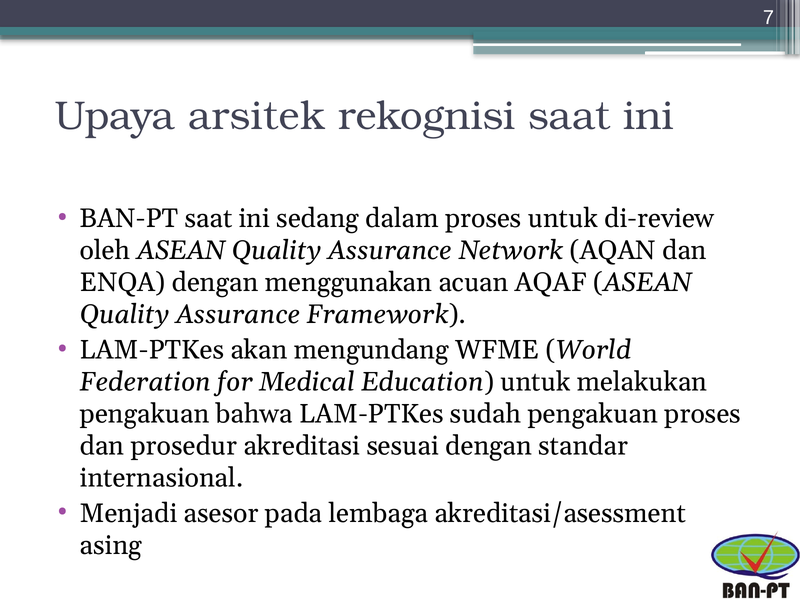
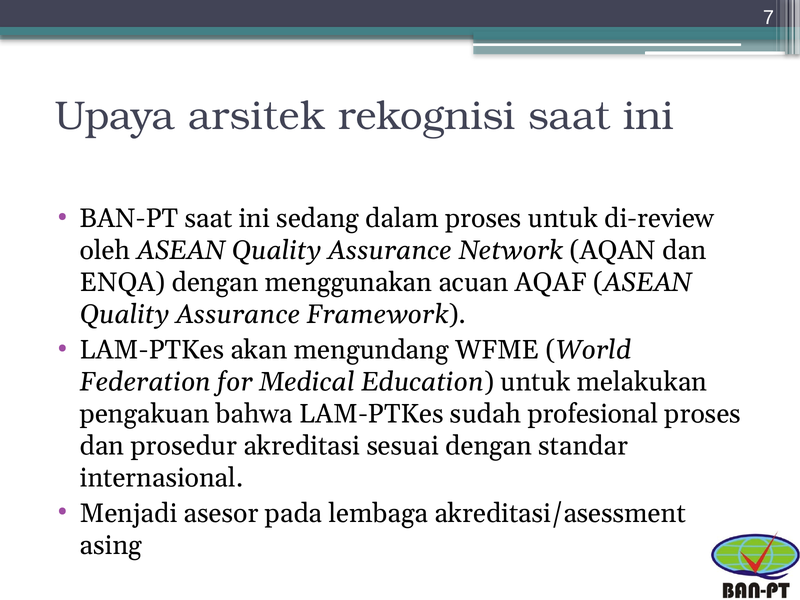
sudah pengakuan: pengakuan -> profesional
